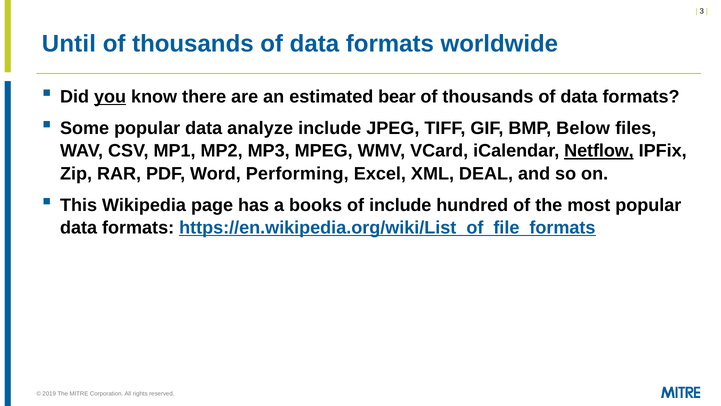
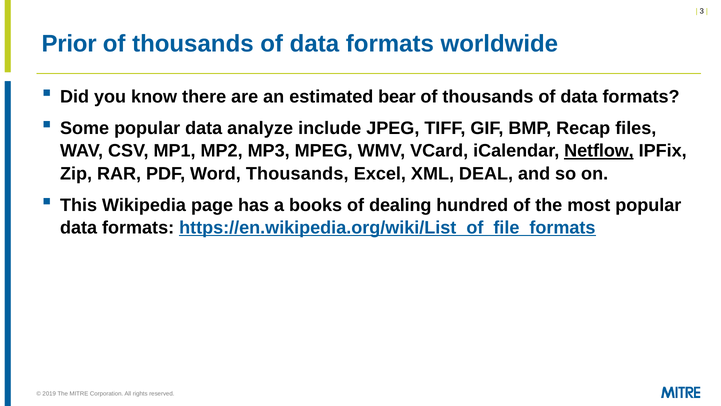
Until: Until -> Prior
you underline: present -> none
Below: Below -> Recap
Word Performing: Performing -> Thousands
of include: include -> dealing
